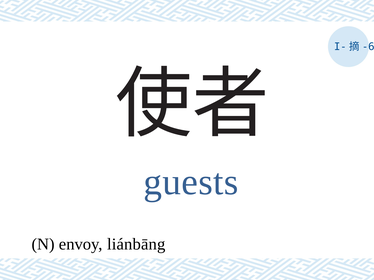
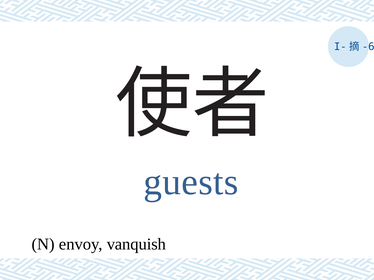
liánbāng: liánbāng -> vanquish
